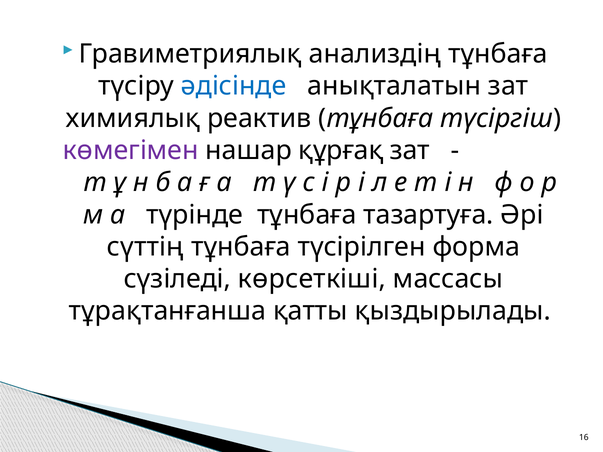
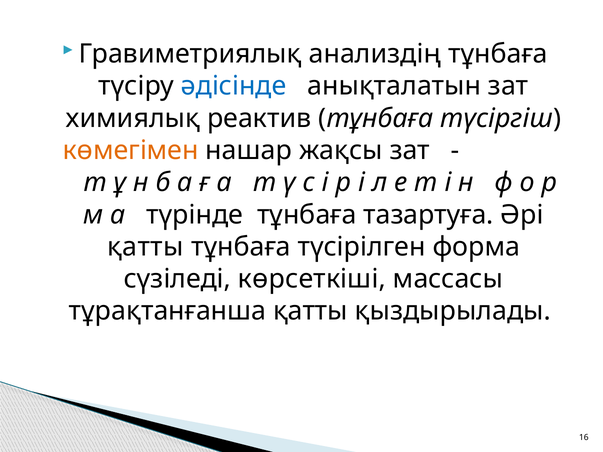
көмегімен colour: purple -> orange
құрғақ: құрғақ -> жақсы
сүттің at (145, 247): сүттің -> қатты
